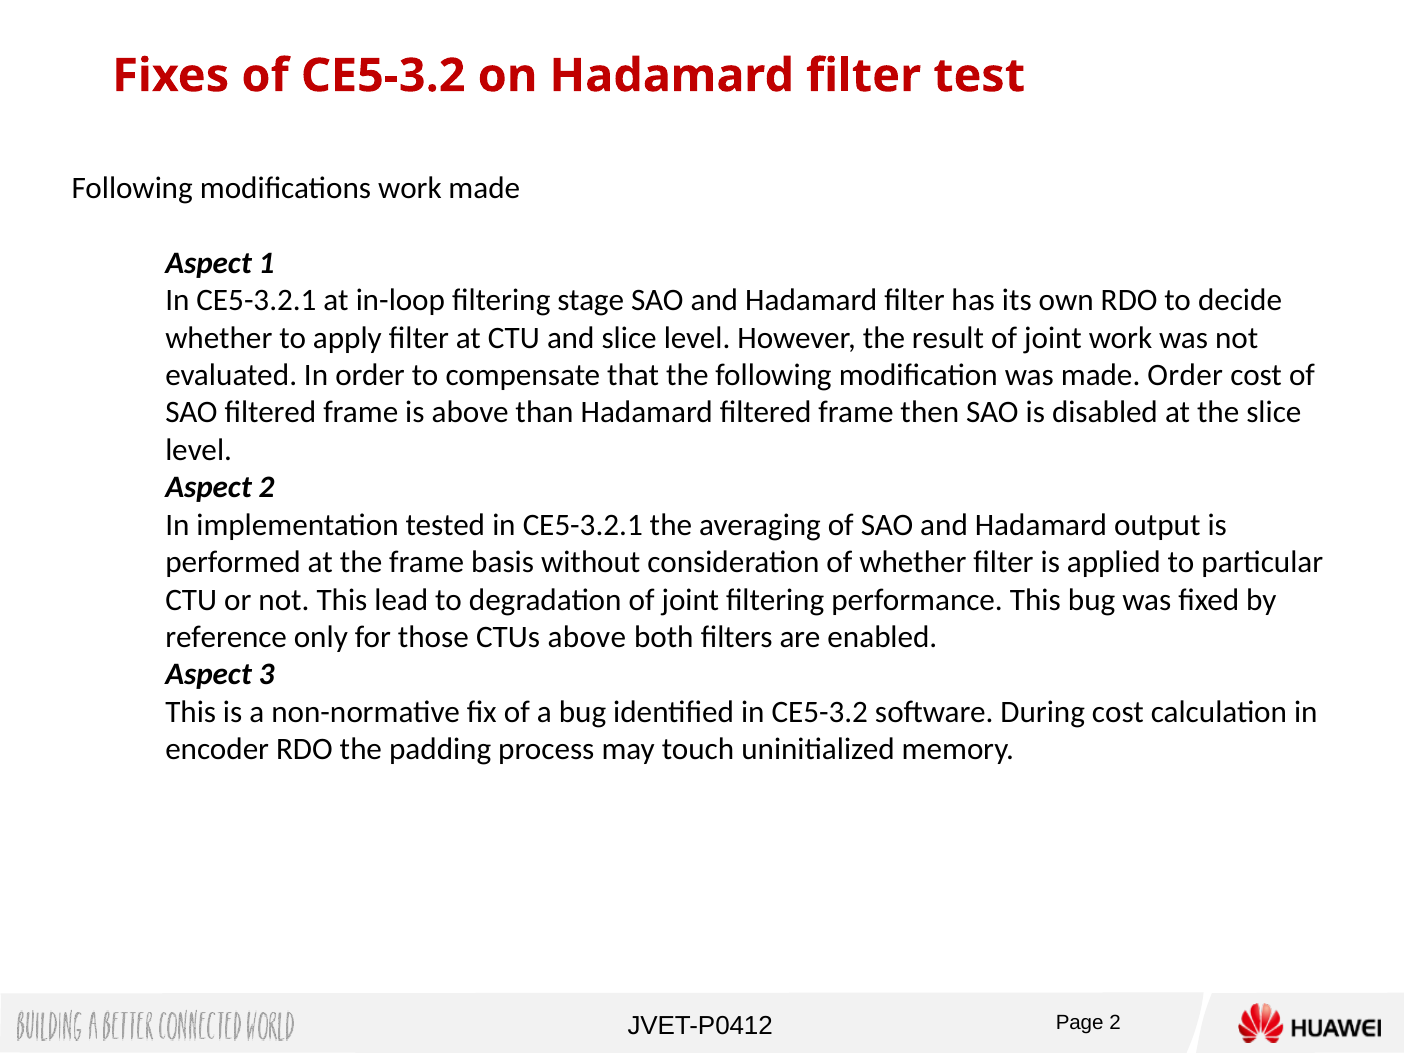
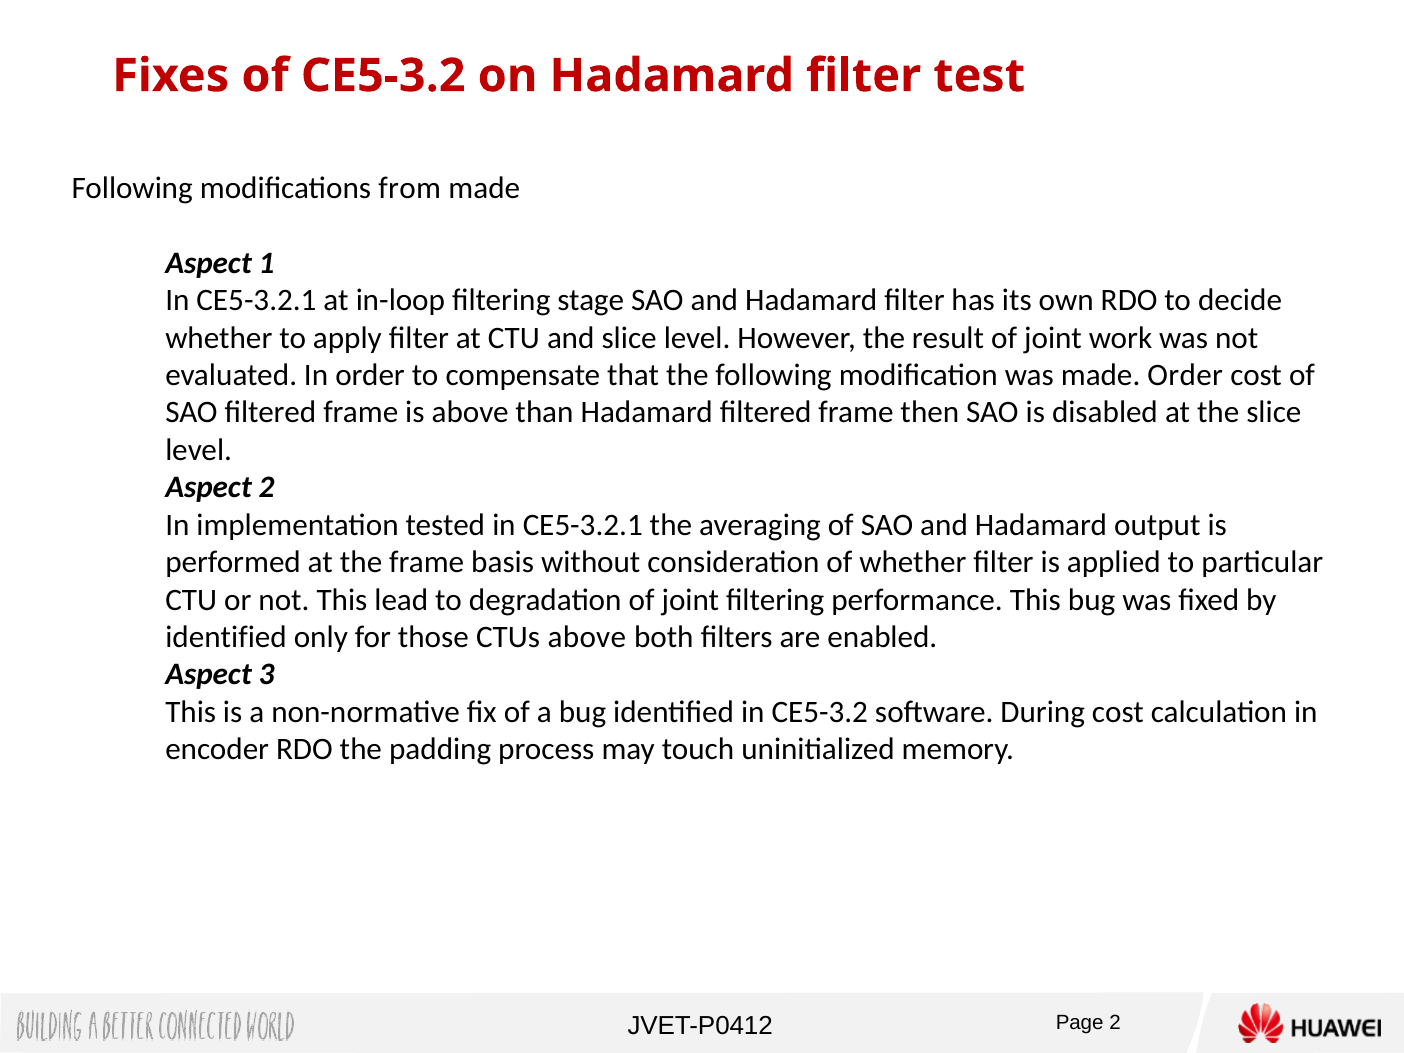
modifications work: work -> from
reference at (226, 637): reference -> identified
